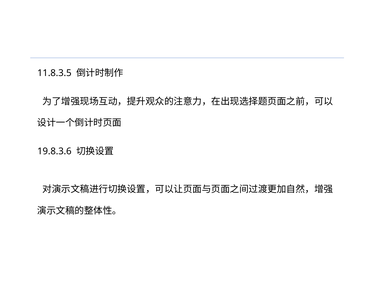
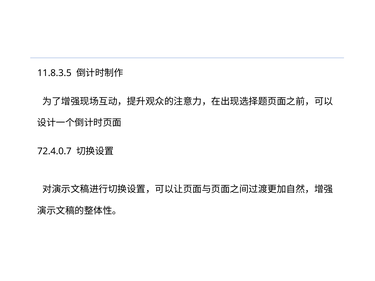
19.8.3.6: 19.8.3.6 -> 72.4.0.7
